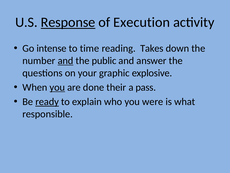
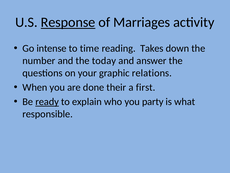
Execution: Execution -> Marriages
and at (65, 61) underline: present -> none
public: public -> today
explosive: explosive -> relations
you at (57, 87) underline: present -> none
pass: pass -> first
were: were -> party
